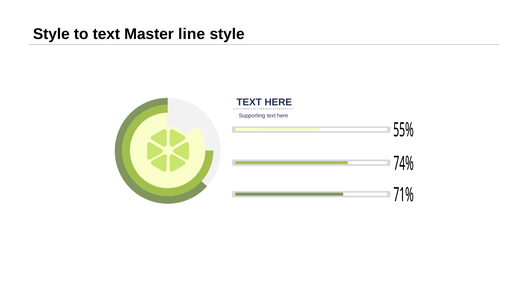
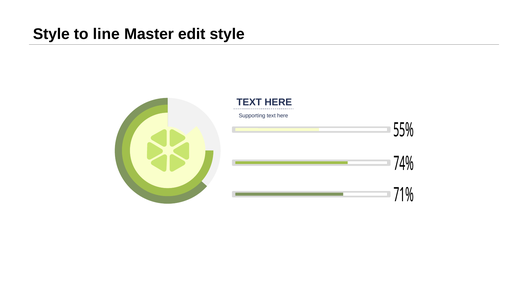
to text: text -> line
line: line -> edit
